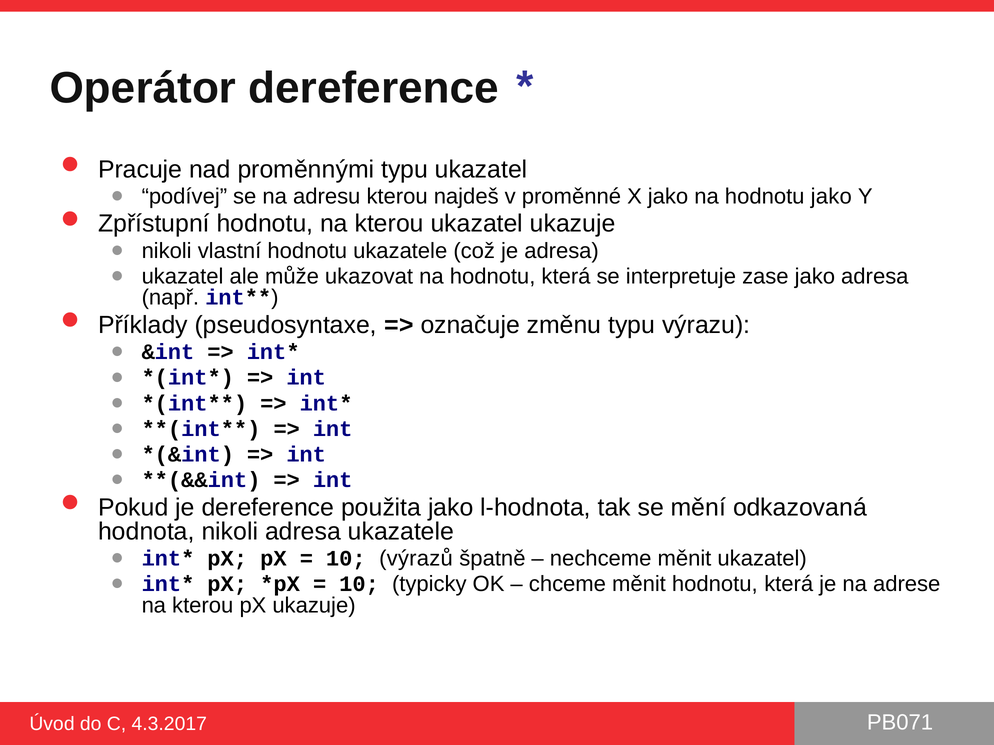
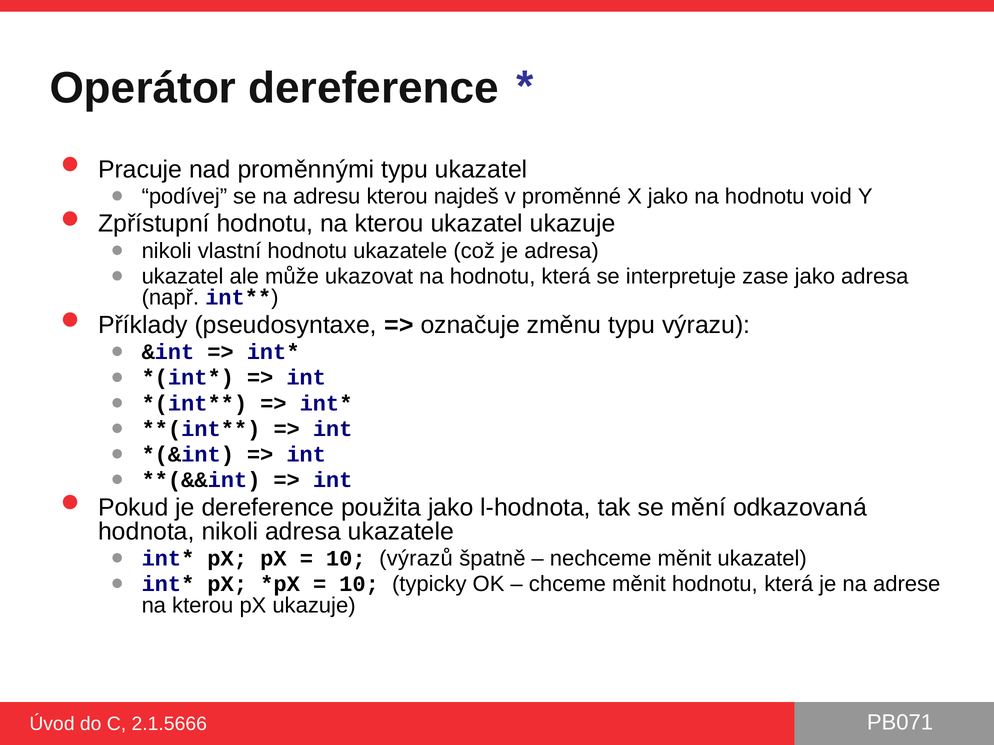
hodnotu jako: jako -> void
4.3.2017: 4.3.2017 -> 2.1.5666
